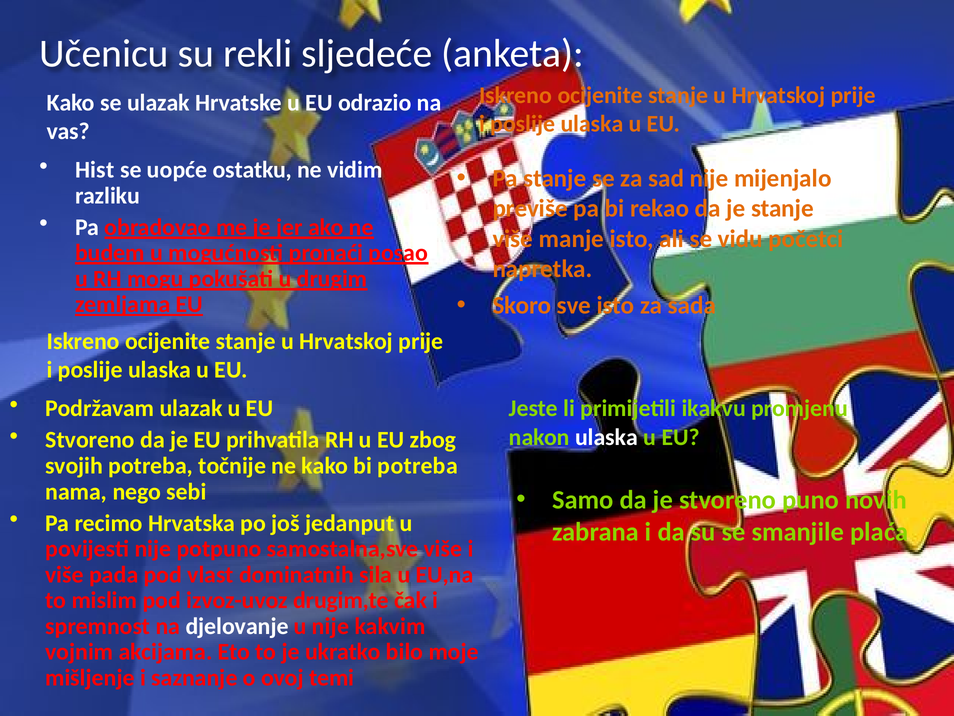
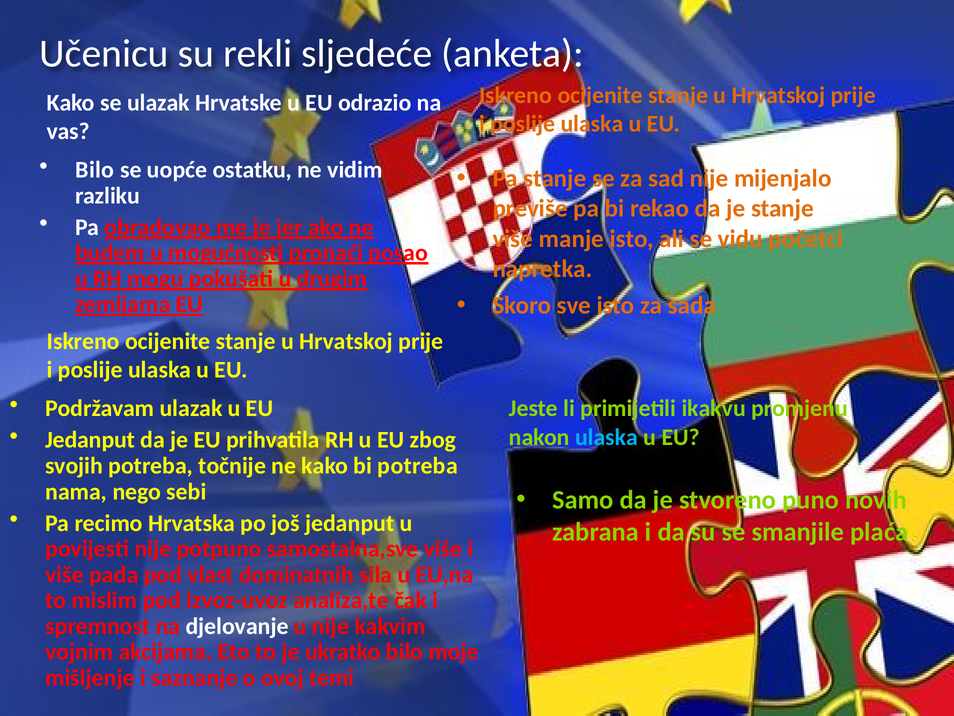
Hist at (95, 170): Hist -> Bilo
Stvoreno at (90, 440): Stvoreno -> Jedanput
ulaska at (607, 437) colour: white -> light blue
drugim,te: drugim,te -> analiza,te
